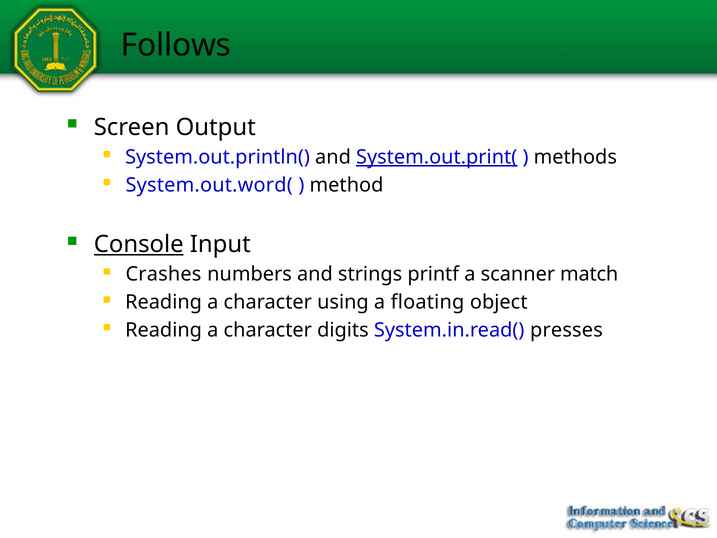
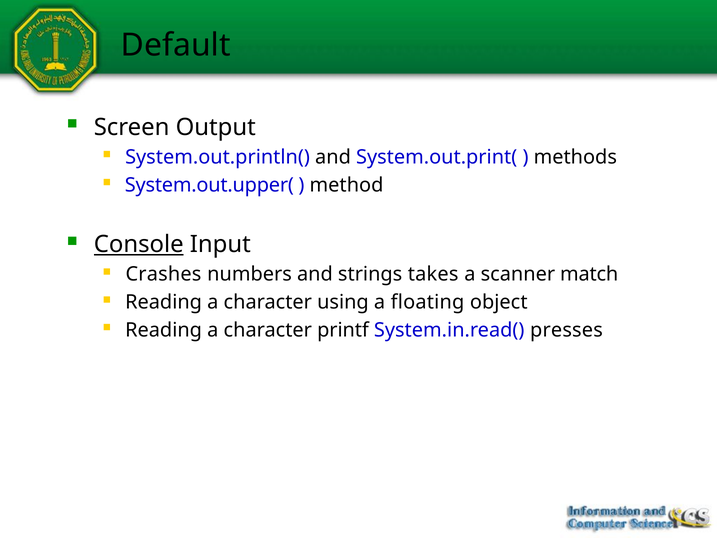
Follows: Follows -> Default
System.out.print( underline: present -> none
System.out.word(: System.out.word( -> System.out.upper(
printf: printf -> takes
digits: digits -> printf
